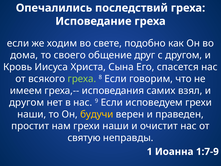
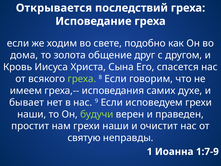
Опечалились: Опечалились -> Открывается
своего: своего -> золота
взял: взял -> духе
другом at (27, 102): другом -> бывает
будучи colour: yellow -> light green
